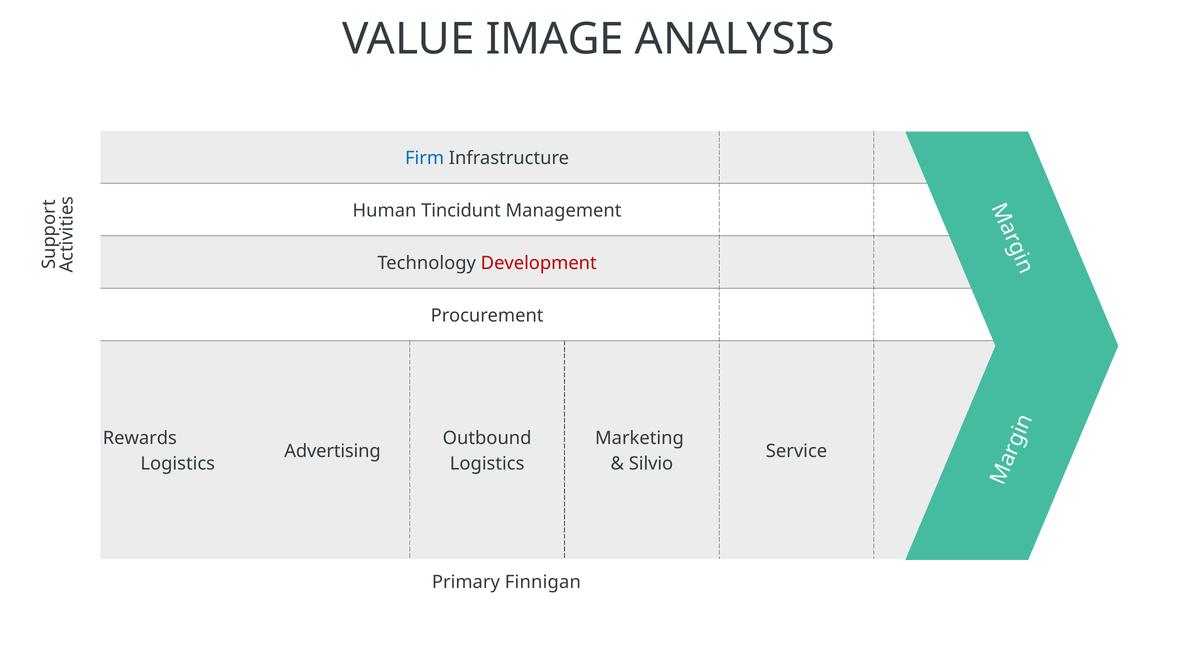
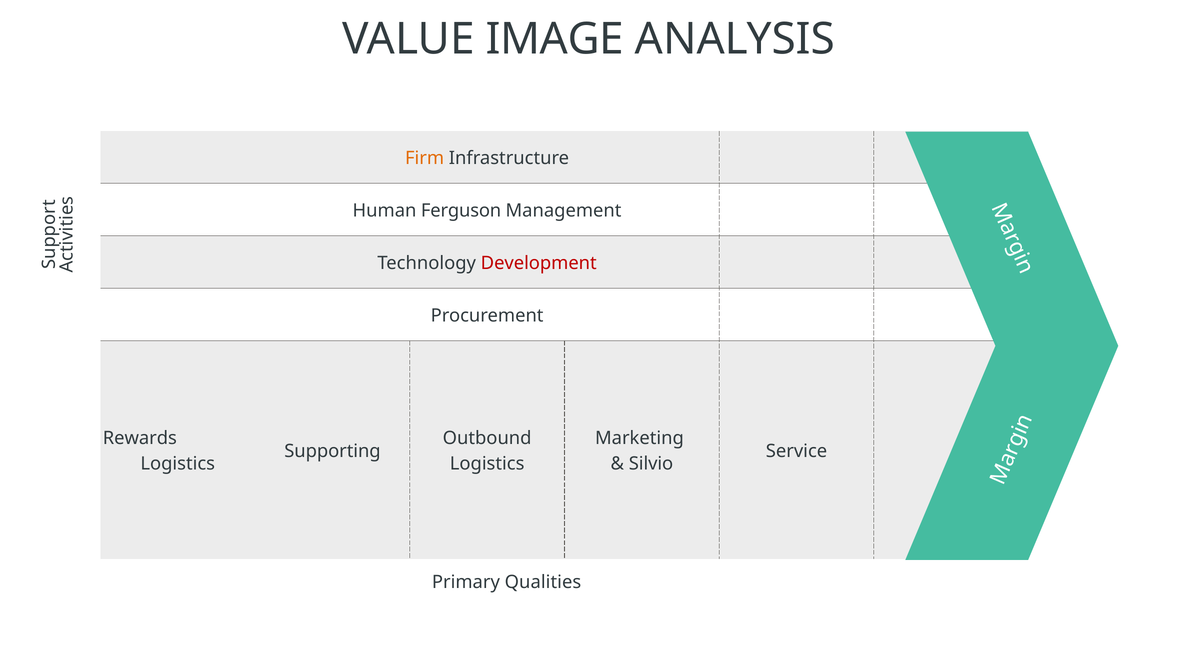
Firm colour: blue -> orange
Tincidunt: Tincidunt -> Ferguson
Advertising: Advertising -> Supporting
Finnigan: Finnigan -> Qualities
